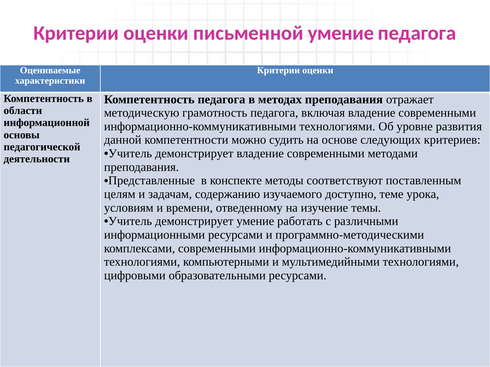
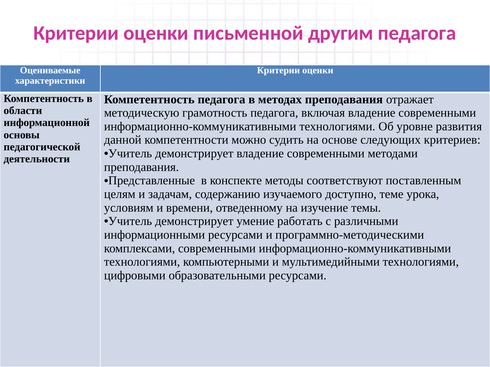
письменной умение: умение -> другим
